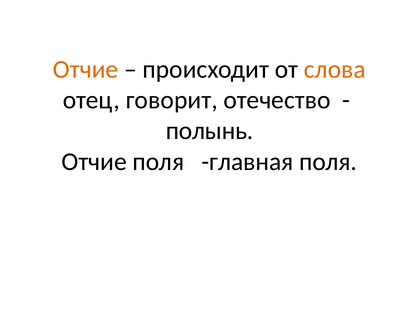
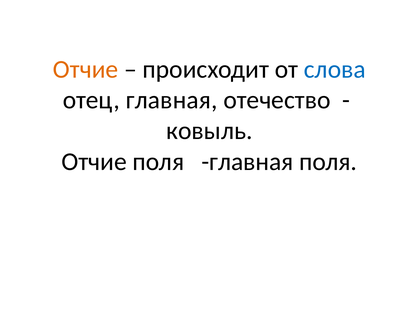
слова colour: orange -> blue
отец говорит: говорит -> главная
полынь: полынь -> ковыль
